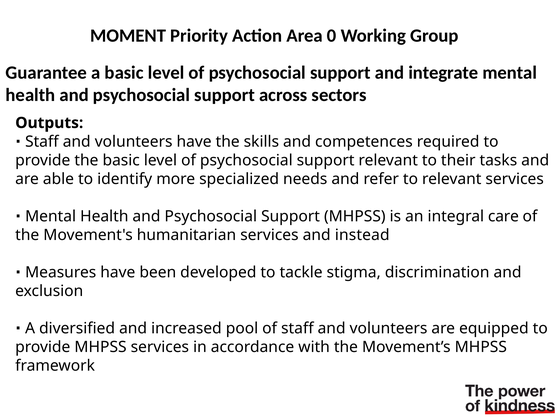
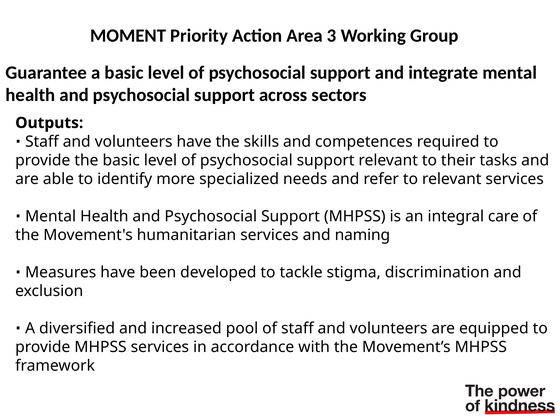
0: 0 -> 3
instead: instead -> naming
